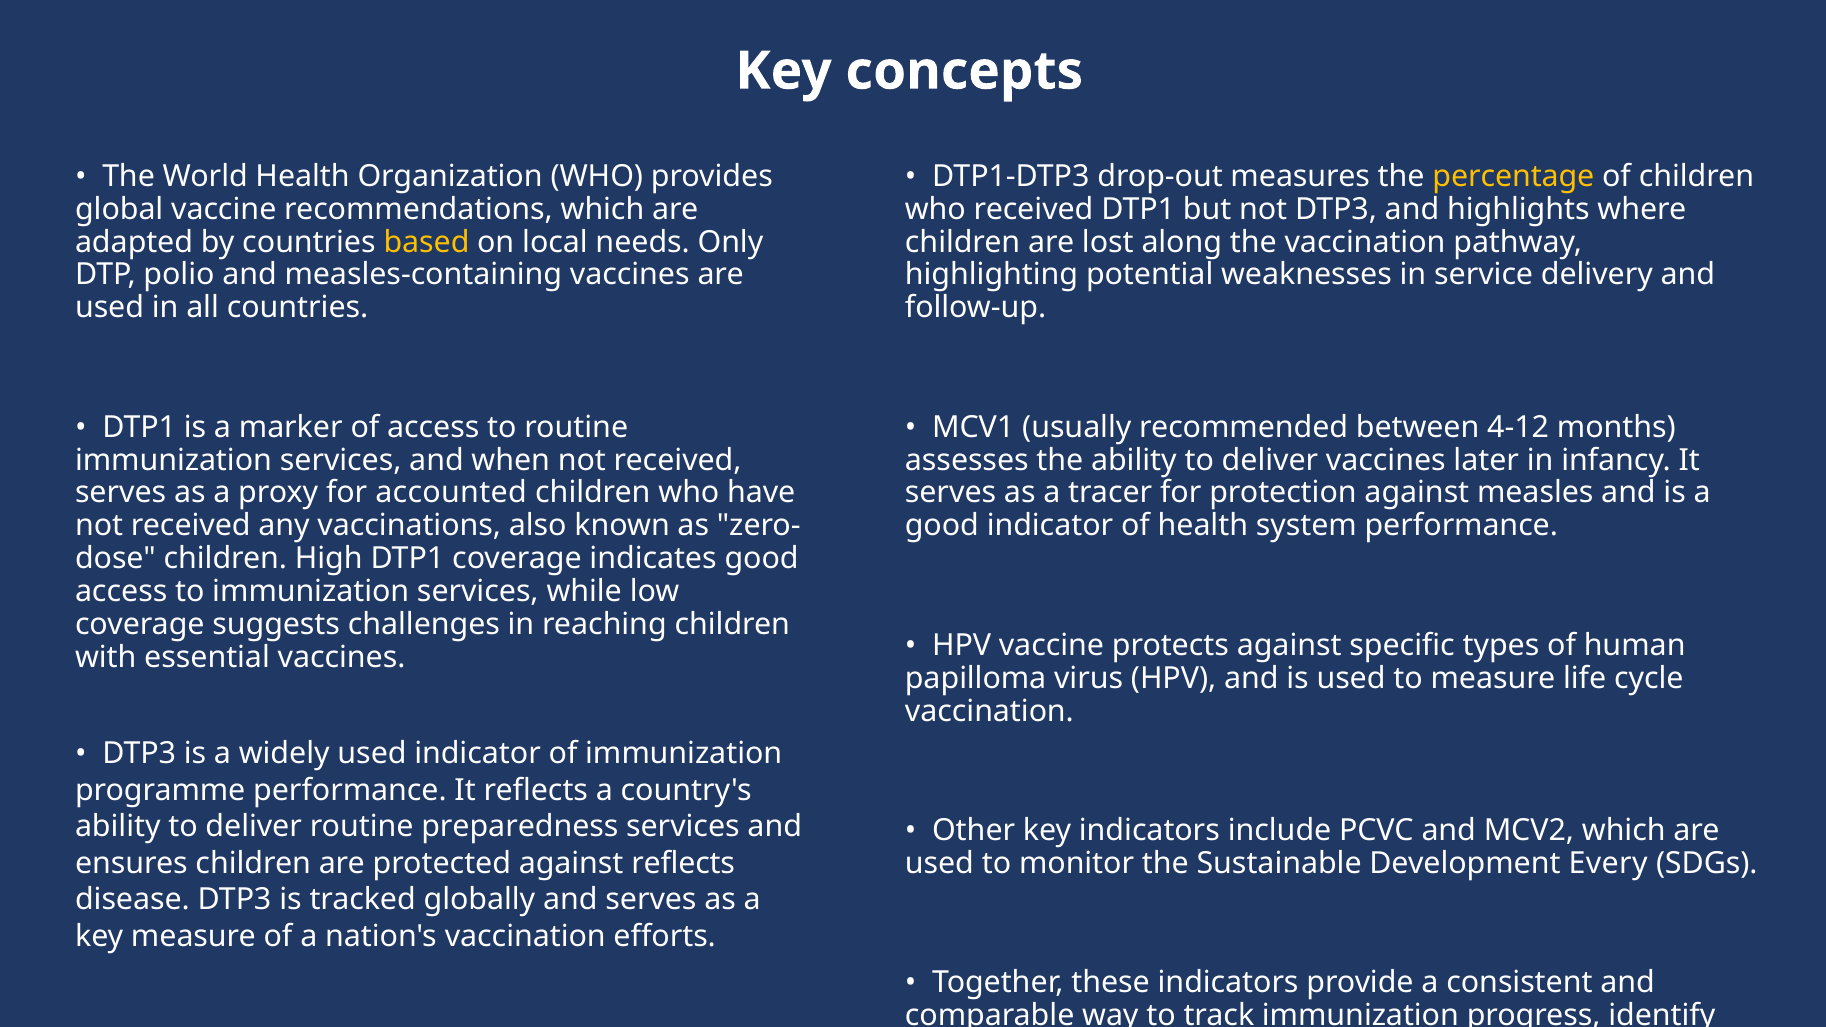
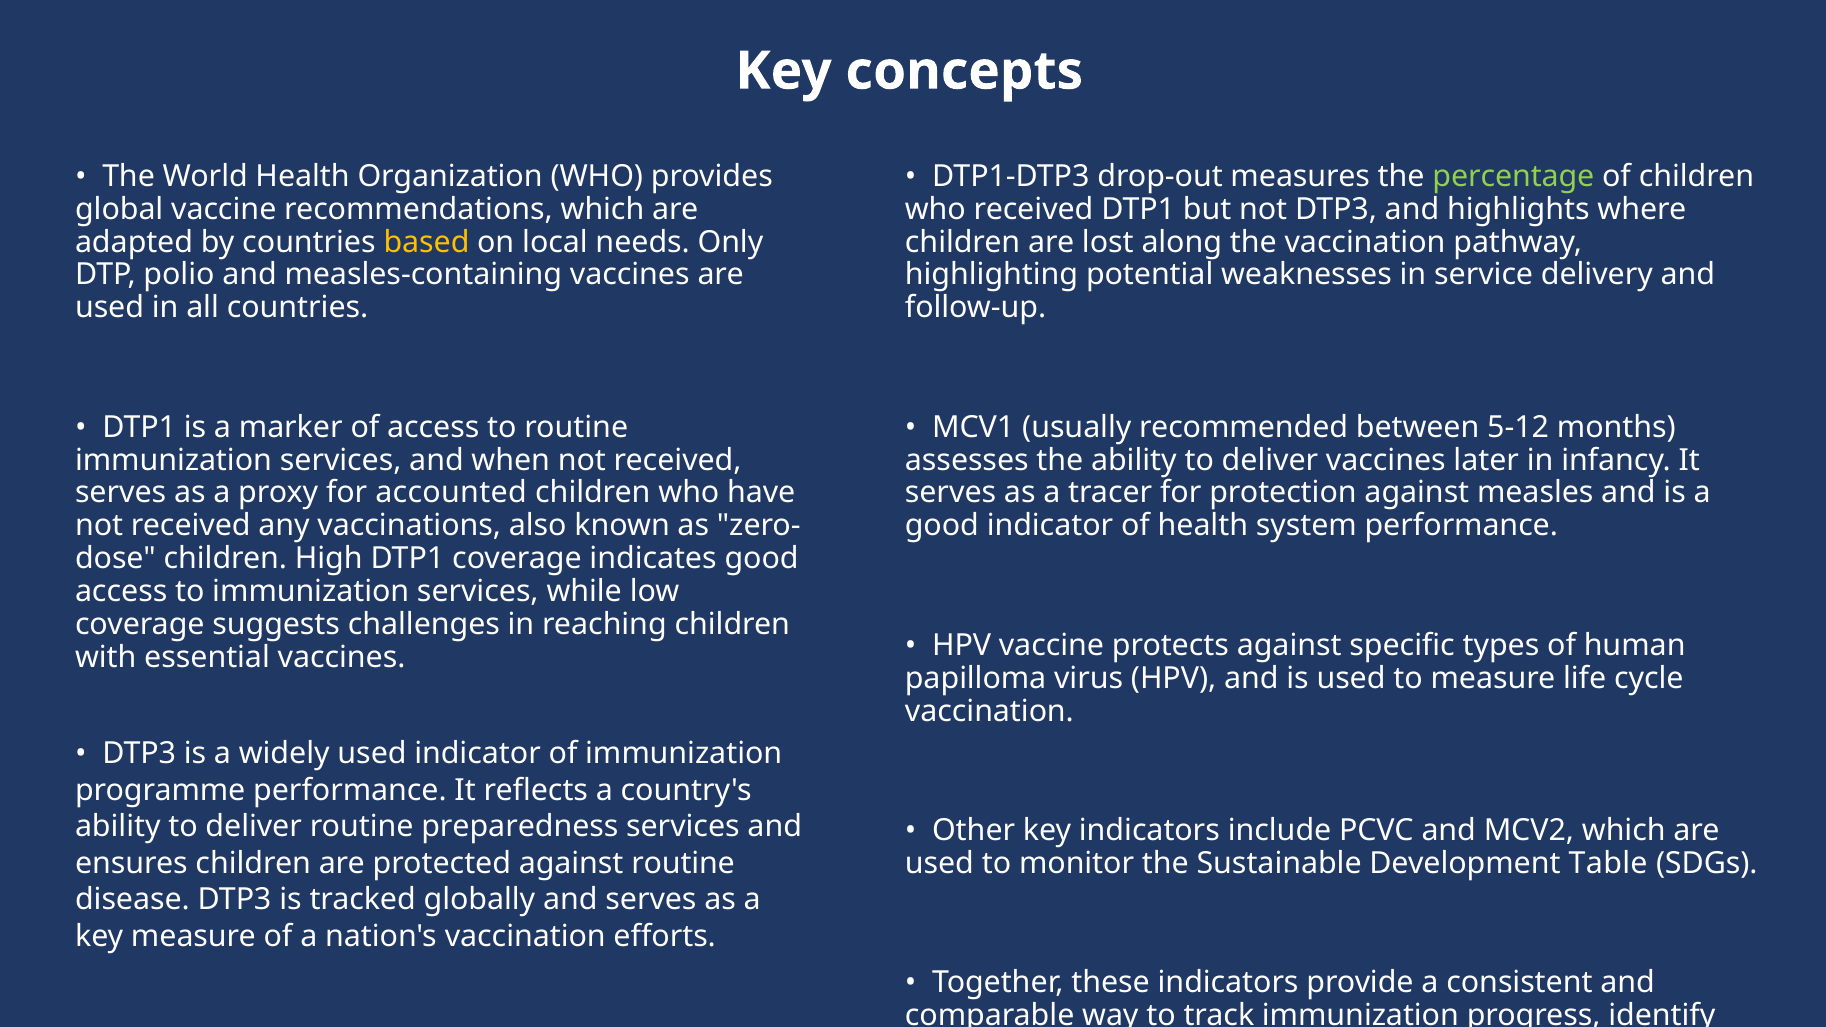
percentage colour: yellow -> light green
4-12: 4-12 -> 5-12
against reflects: reflects -> routine
Every: Every -> Table
